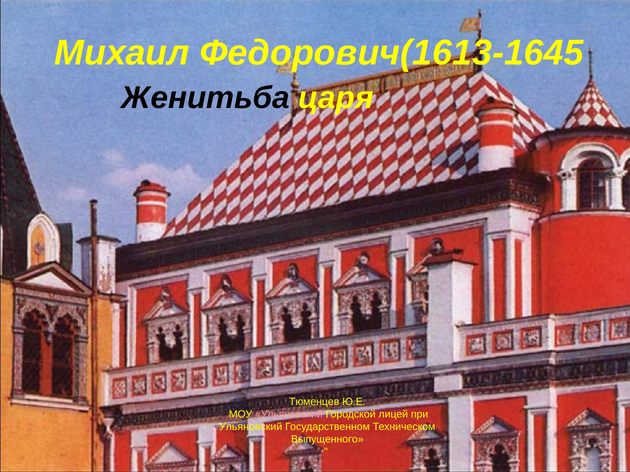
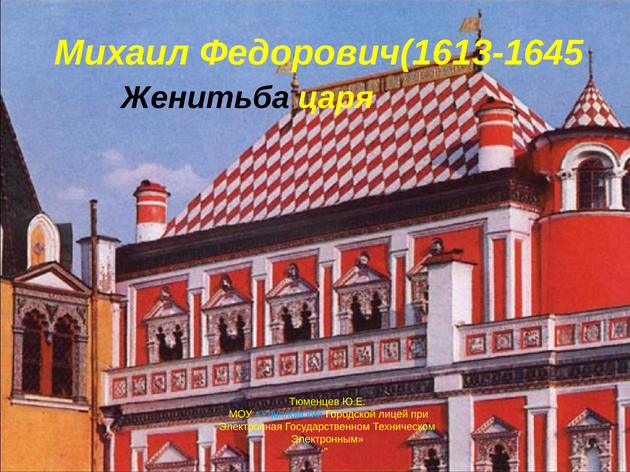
Ульяновский at (289, 415) colour: pink -> light blue
Ульяновский at (251, 427): Ульяновский -> Электронная
Выпущенного: Выпущенного -> Электронным
